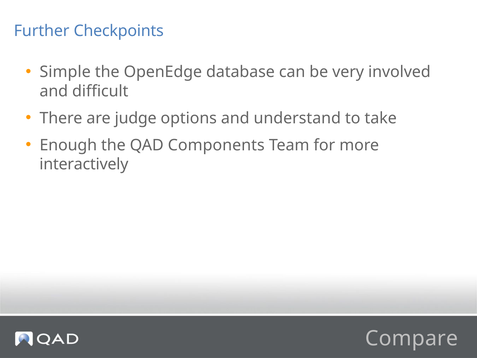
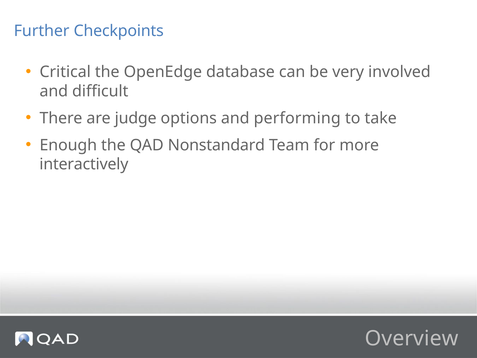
Simple: Simple -> Critical
understand: understand -> performing
Components: Components -> Nonstandard
Compare: Compare -> Overview
